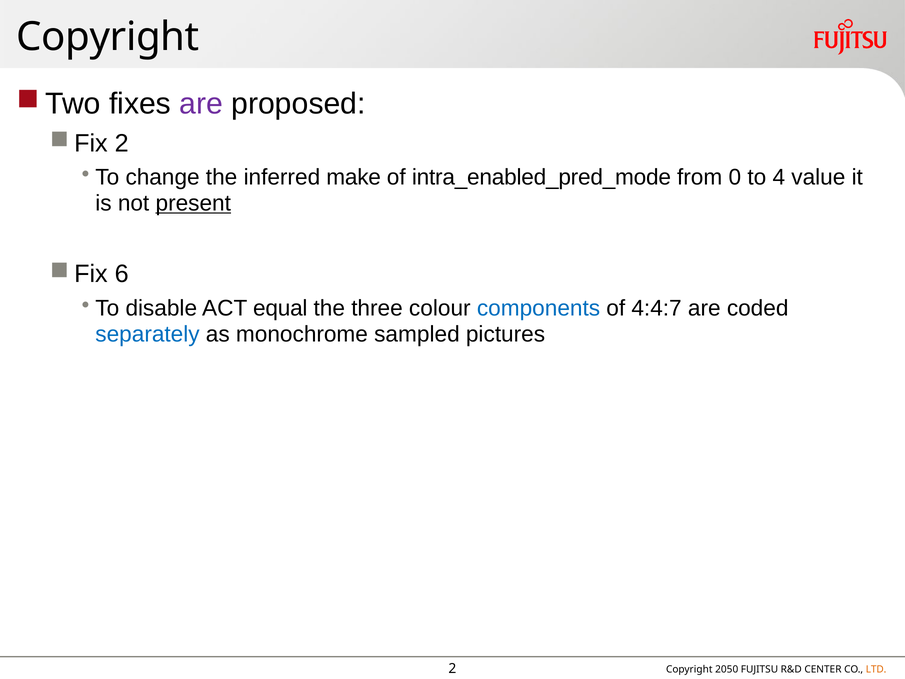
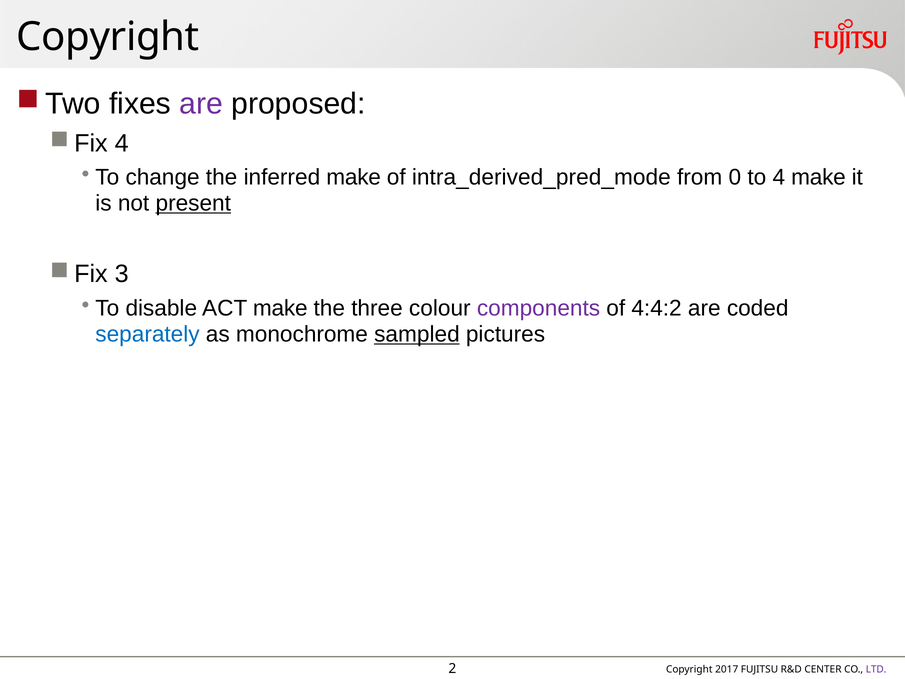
2 at (122, 143): 2 -> 4
intra_enabled_pred_mode: intra_enabled_pred_mode -> intra_derived_pred_mode
4 value: value -> make
6: 6 -> 3
ACT equal: equal -> make
components colour: blue -> purple
4:4:7: 4:4:7 -> 4:4:2
sampled underline: none -> present
2050: 2050 -> 2017
LTD colour: orange -> purple
